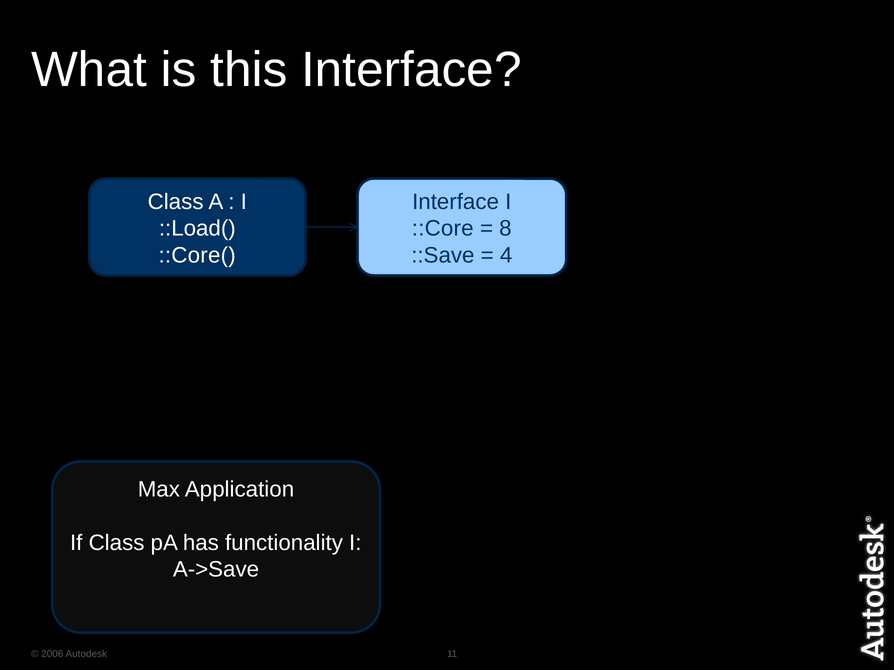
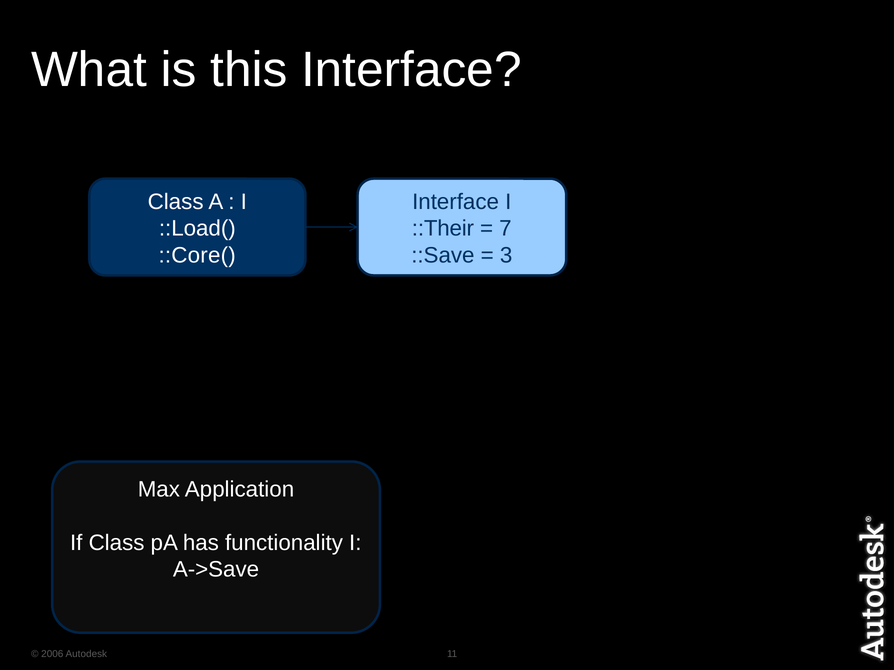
::Core: ::Core -> ::Their
8: 8 -> 7
4: 4 -> 3
